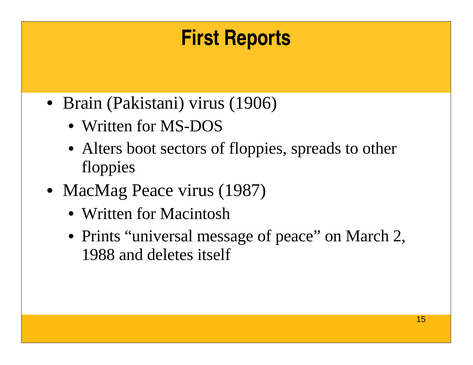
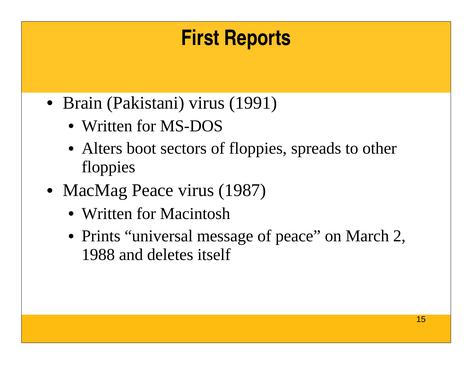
1906: 1906 -> 1991
